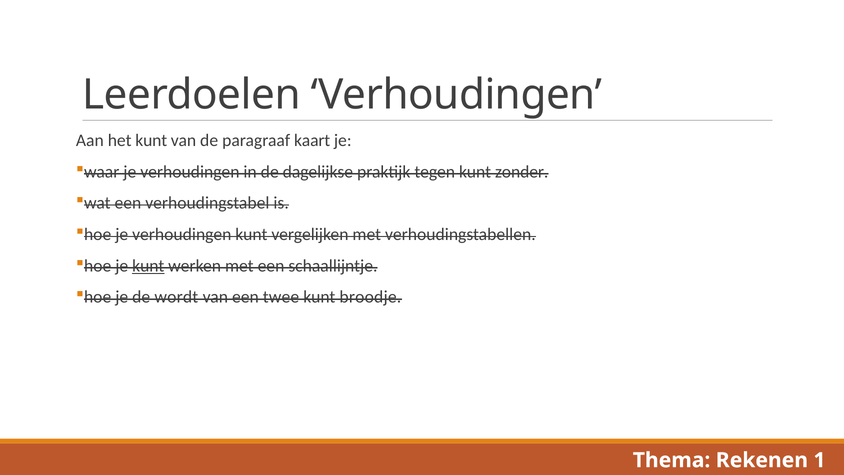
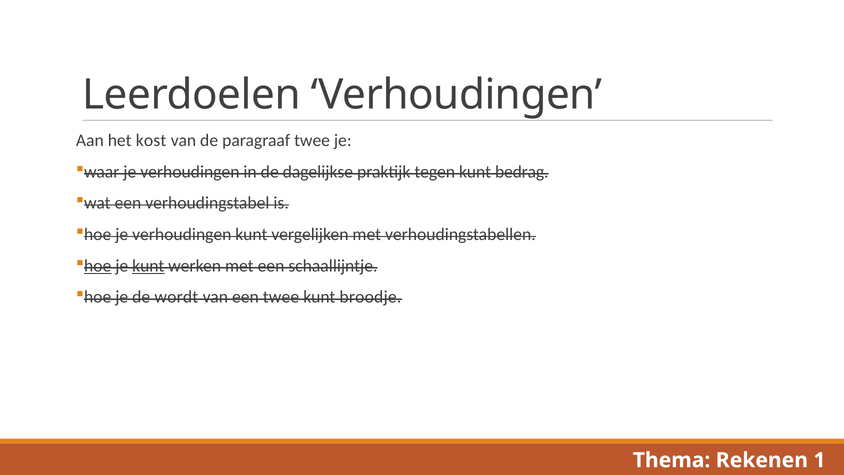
het kunt: kunt -> kost
paragraaf kaart: kaart -> twee
zonder: zonder -> bedrag
hoe at (98, 266) underline: none -> present
